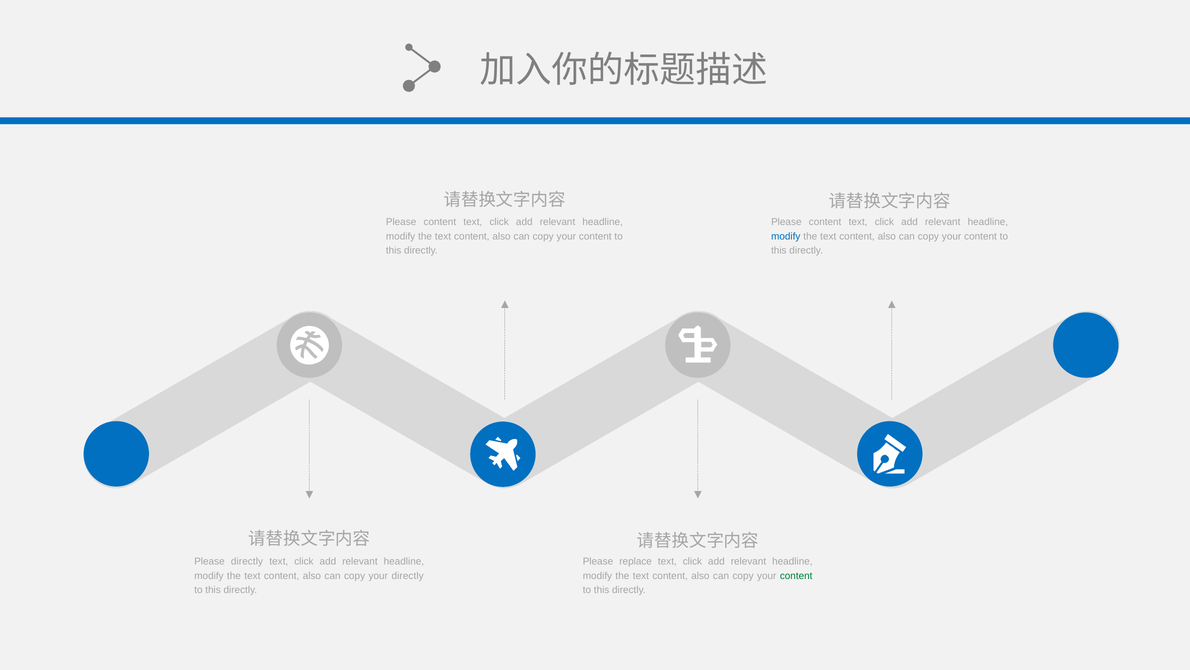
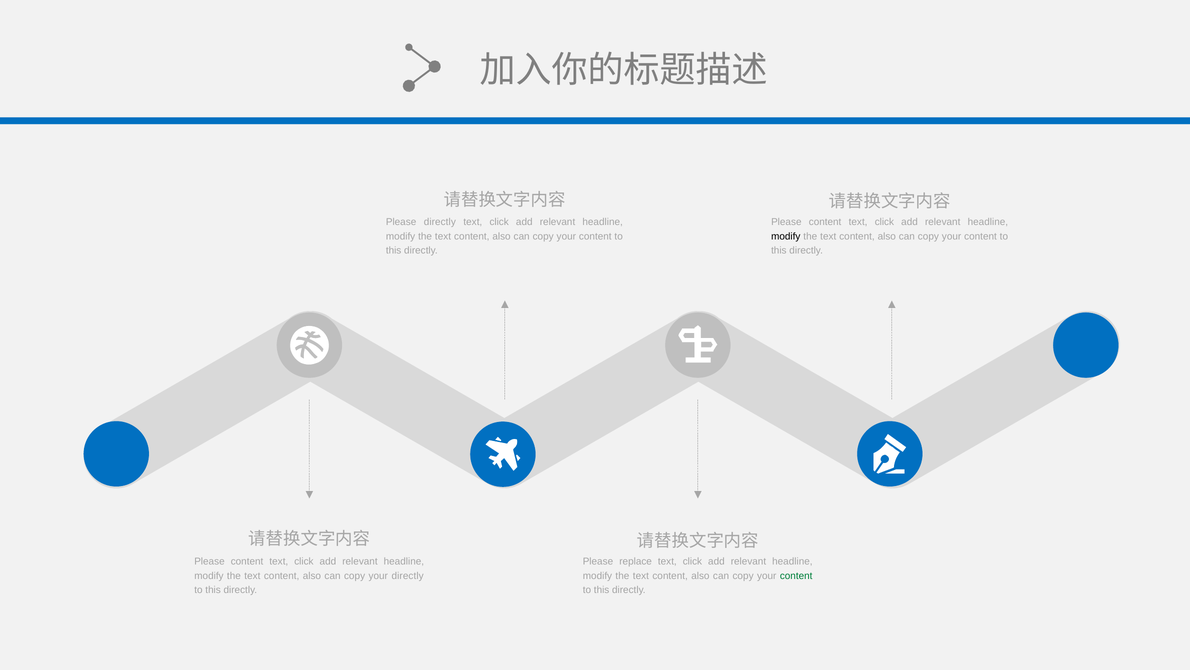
content at (440, 222): content -> directly
modify at (786, 236) colour: blue -> black
directly at (247, 561): directly -> content
